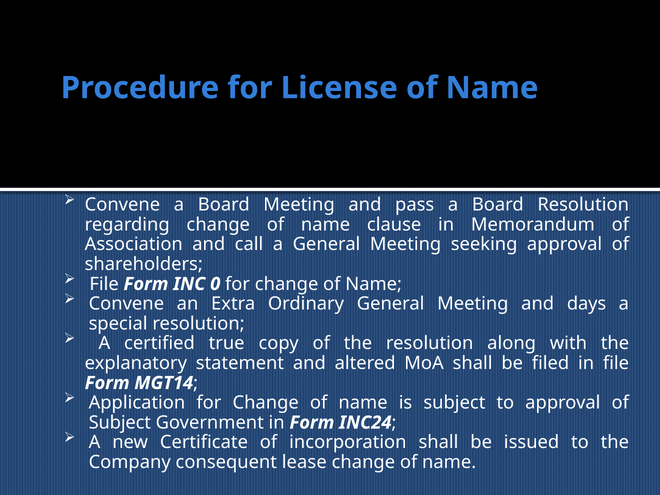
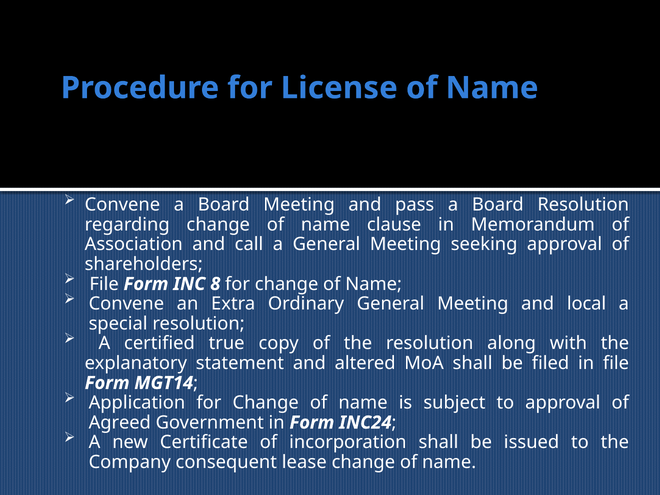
0: 0 -> 8
days: days -> local
Subject at (120, 423): Subject -> Agreed
